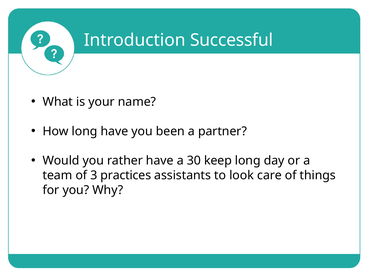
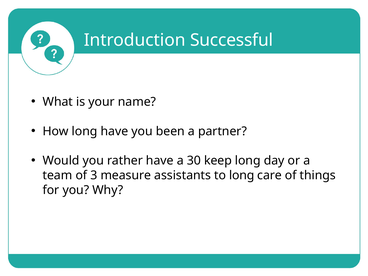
practices: practices -> measure
to look: look -> long
